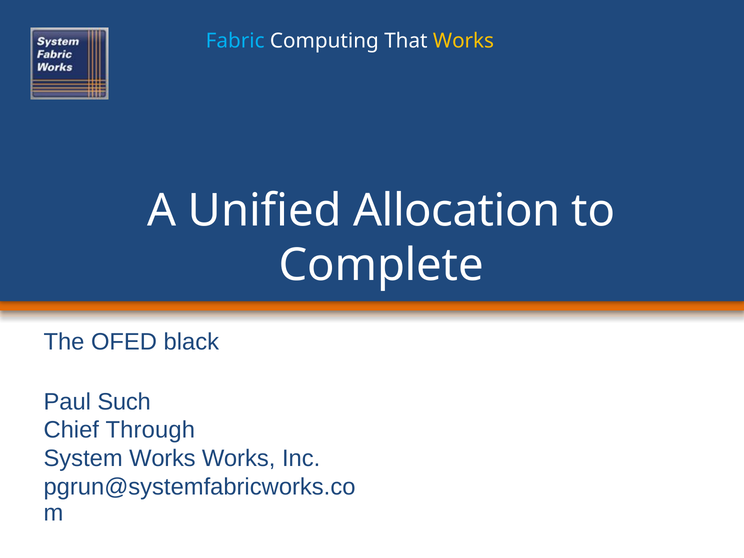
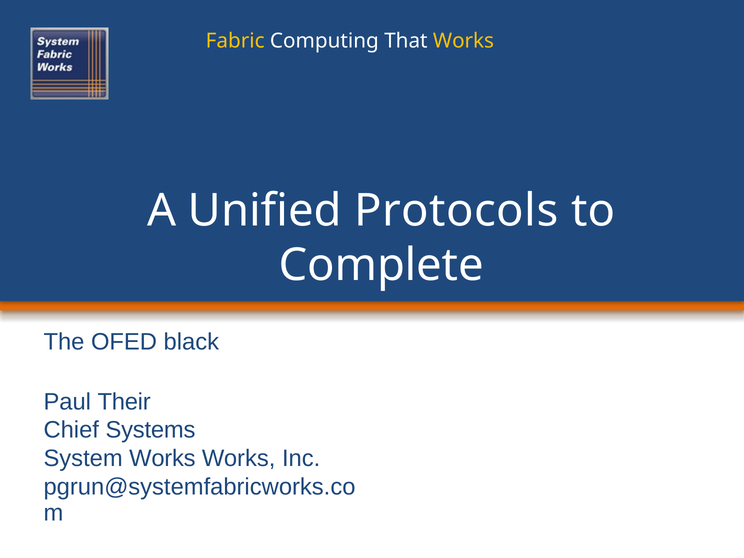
Fabric colour: light blue -> yellow
Allocation: Allocation -> Protocols
Such: Such -> Their
Through: Through -> Systems
